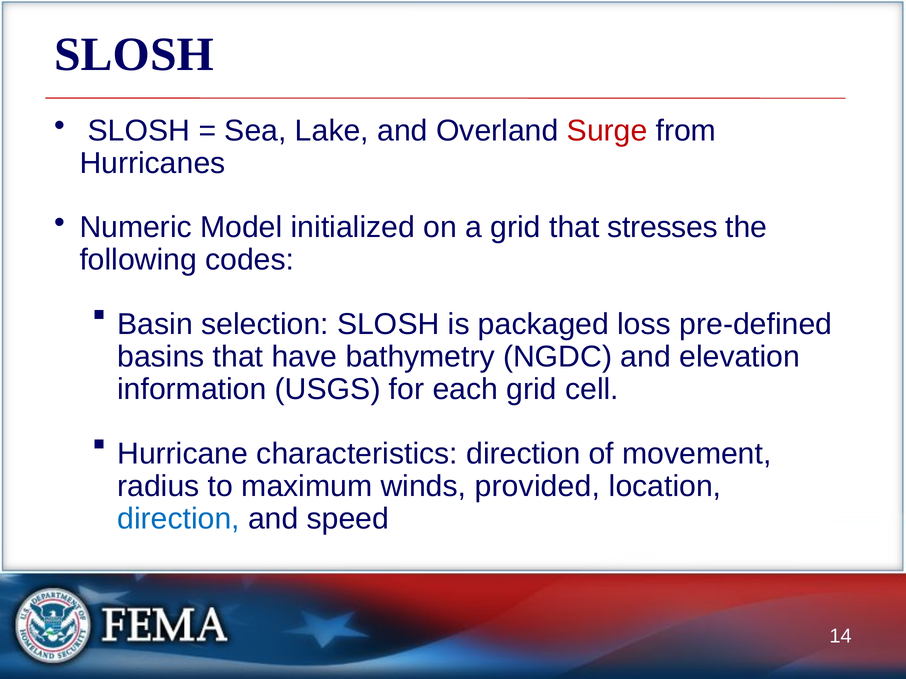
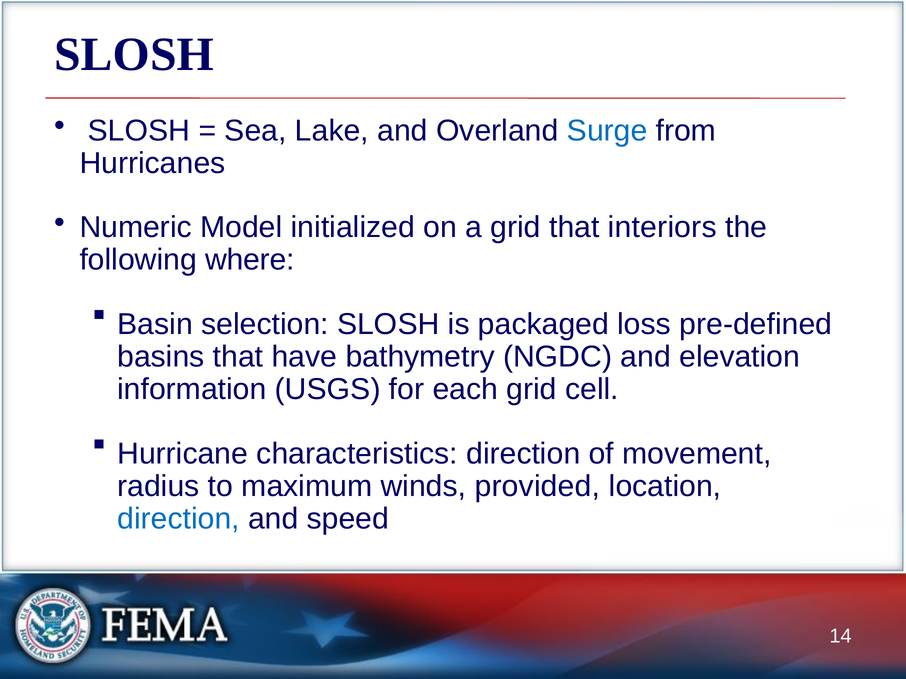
Surge colour: red -> blue
stresses: stresses -> interiors
codes: codes -> where
